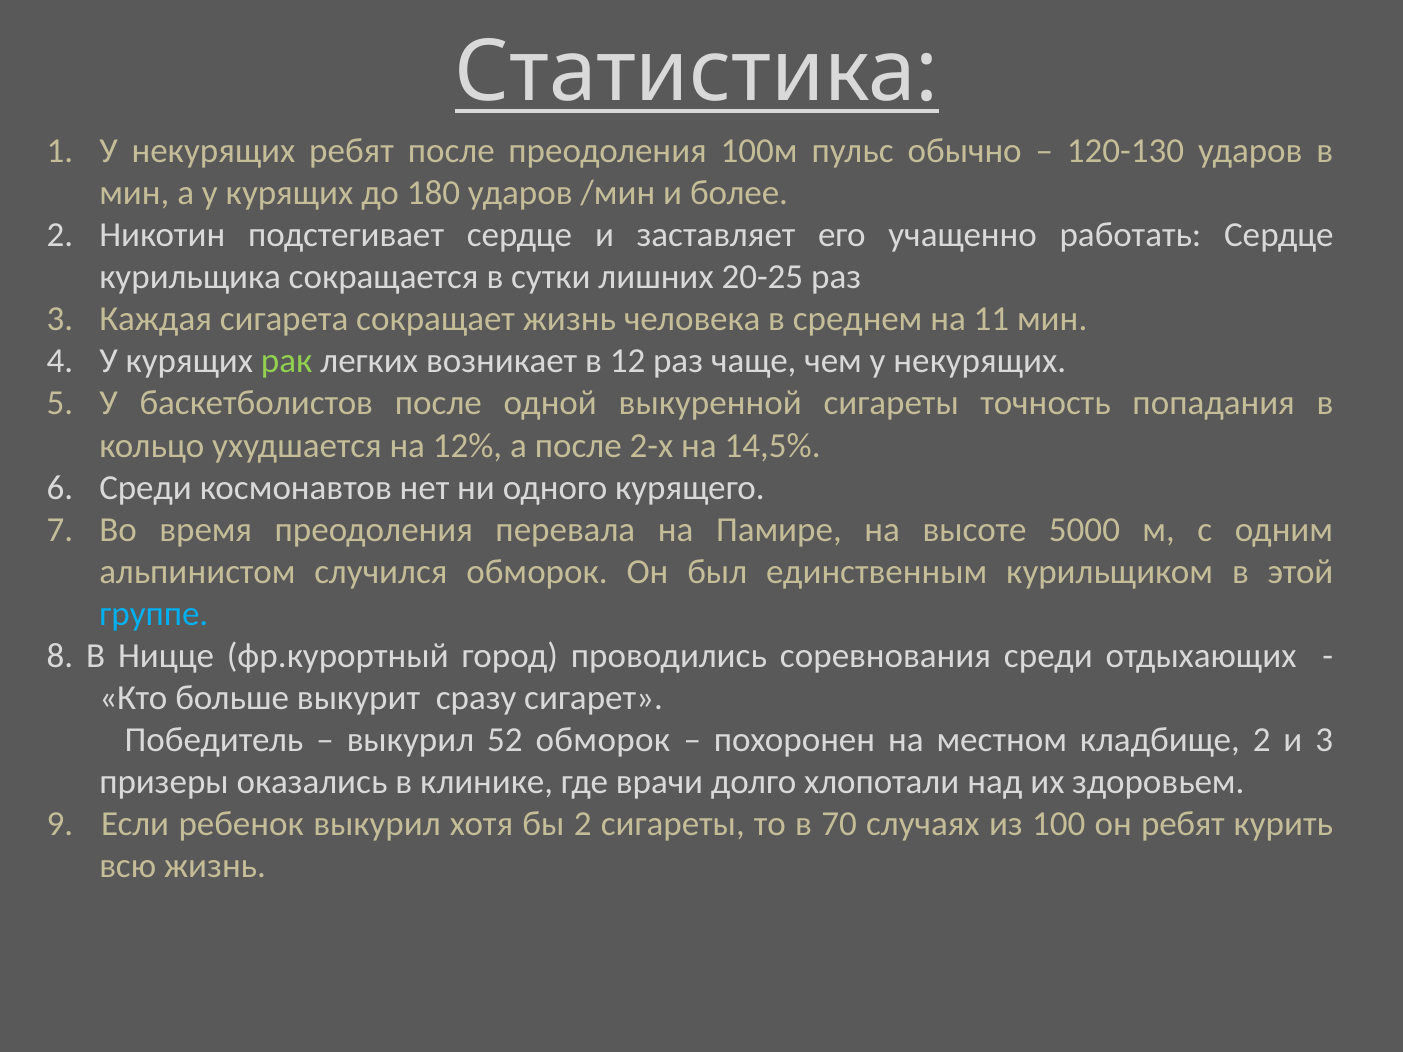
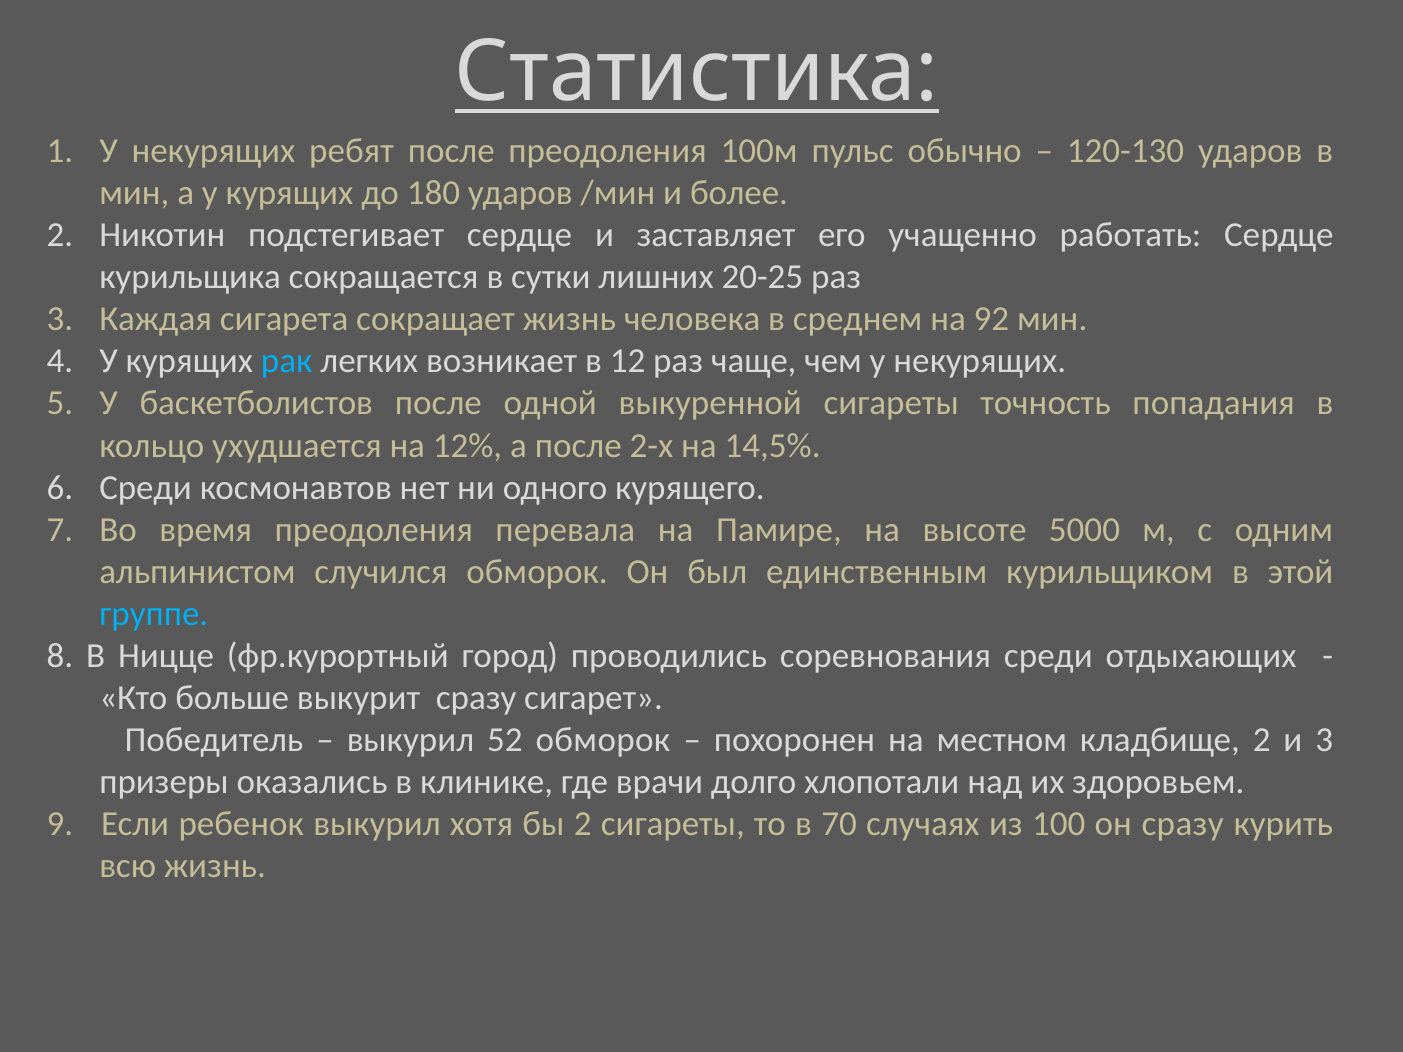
11: 11 -> 92
рак colour: light green -> light blue
он ребят: ребят -> сразу
